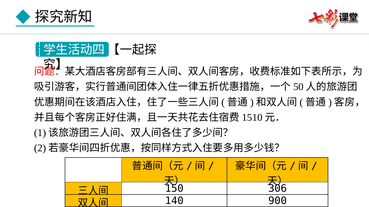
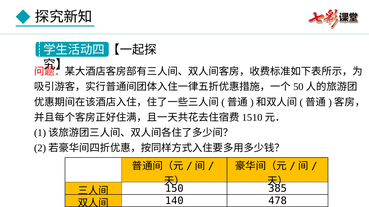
306: 306 -> 385
900: 900 -> 478
